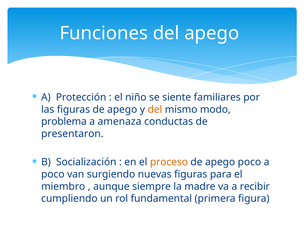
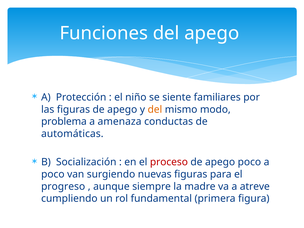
presentaron: presentaron -> automáticas
proceso colour: orange -> red
miembro: miembro -> progreso
recibir: recibir -> atreve
